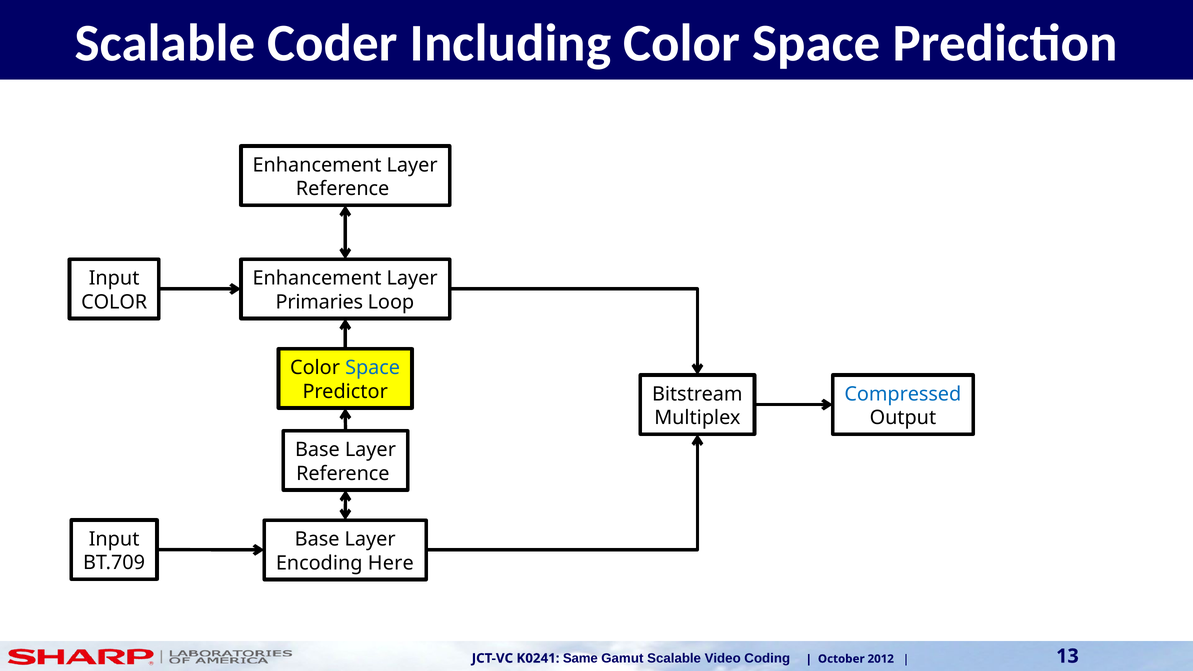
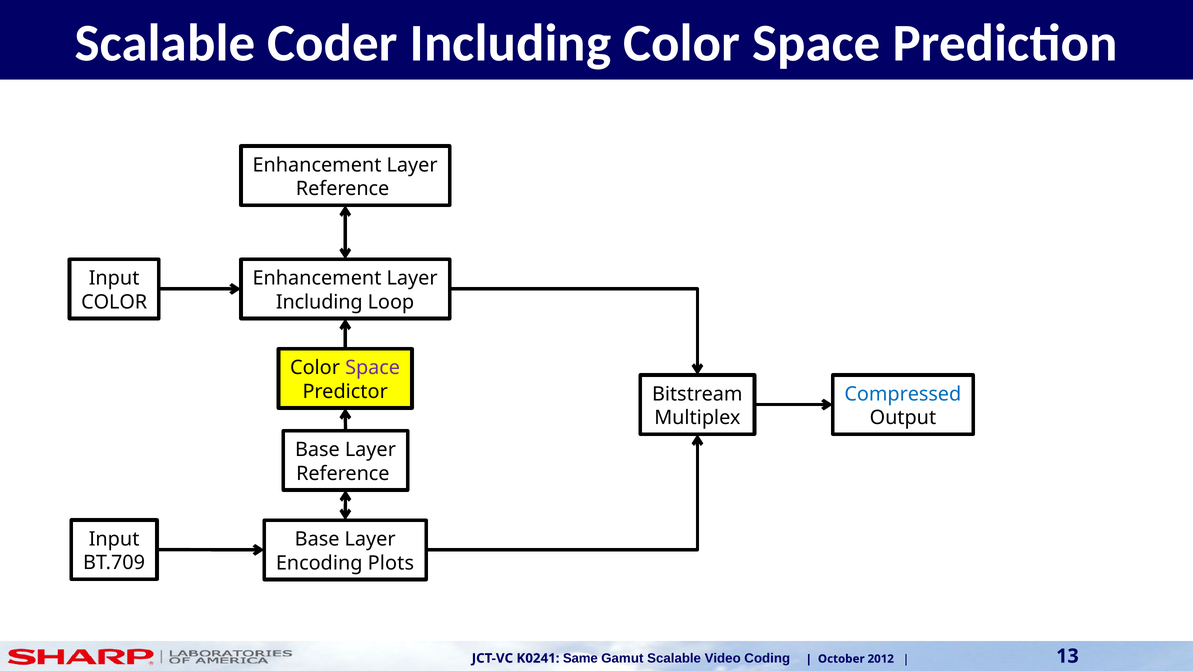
Primaries at (319, 302): Primaries -> Including
Space at (373, 368) colour: blue -> purple
Here: Here -> Plots
